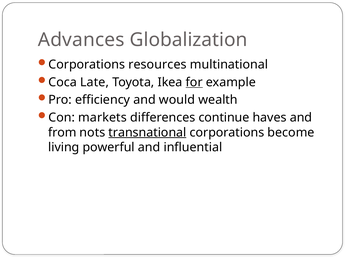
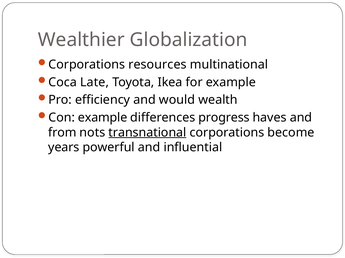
Advances: Advances -> Wealthier
for underline: present -> none
Con markets: markets -> example
continue: continue -> progress
living: living -> years
